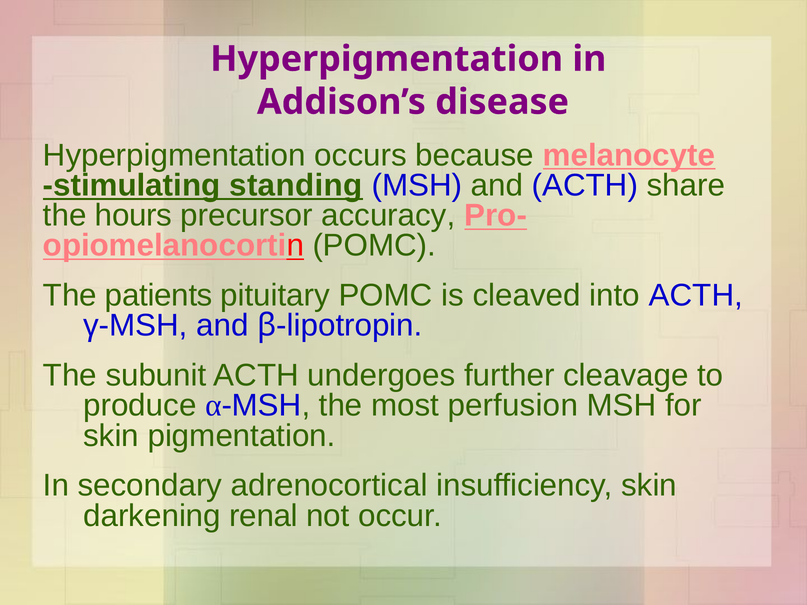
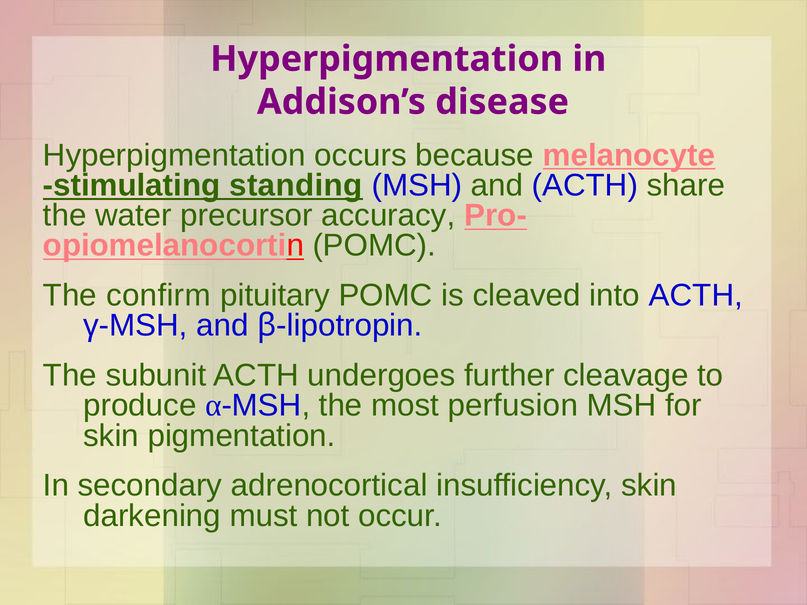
hours: hours -> water
patients: patients -> confirm
renal: renal -> must
